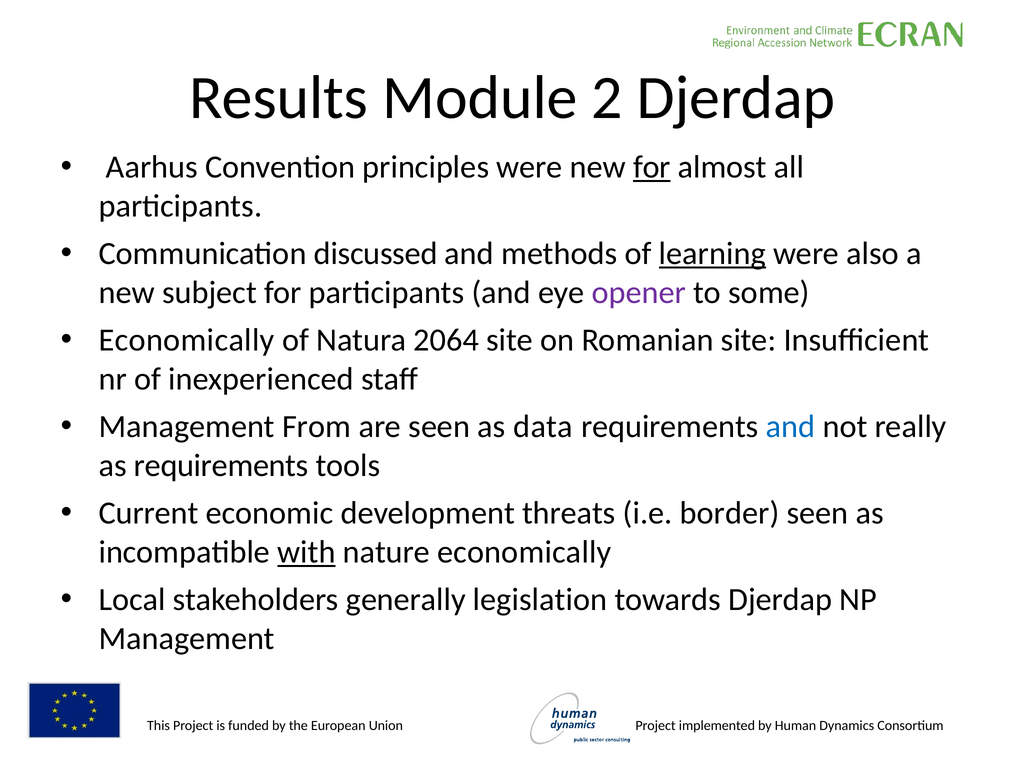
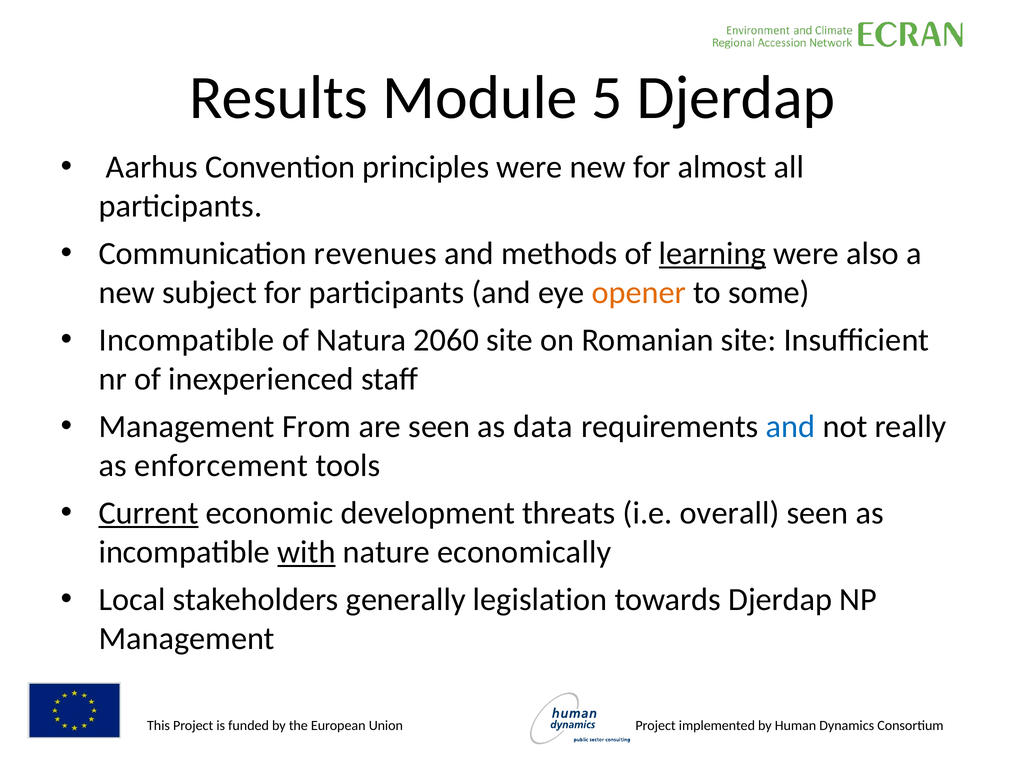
2: 2 -> 5
for at (652, 167) underline: present -> none
discussed: discussed -> revenues
opener colour: purple -> orange
Economically at (187, 340): Economically -> Incompatible
2064: 2064 -> 2060
as requirements: requirements -> enforcement
Current underline: none -> present
border: border -> overall
